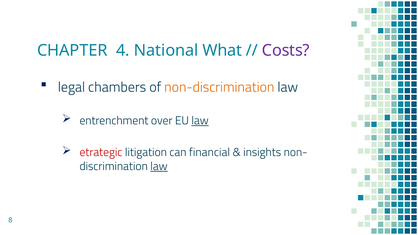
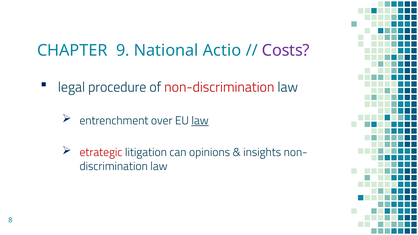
4: 4 -> 9
What: What -> Actio
chambers: chambers -> procedure
non-discrimination colour: orange -> red
financial: financial -> opinions
law at (159, 166) underline: present -> none
